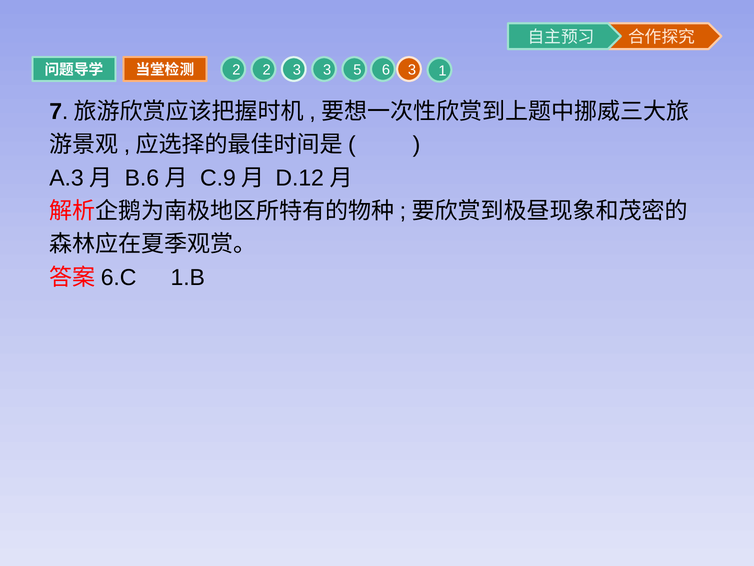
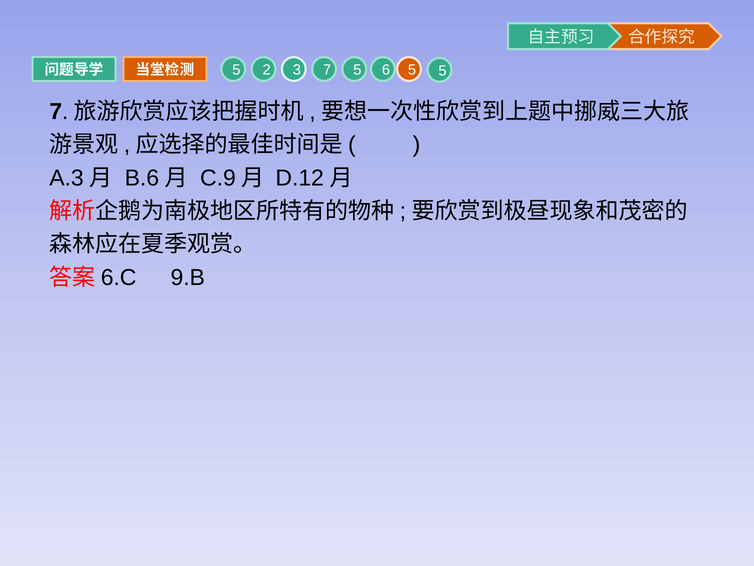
6 1: 1 -> 5
2 at (236, 70): 2 -> 5
3 3: 3 -> 7
5 3: 3 -> 5
1.B: 1.B -> 9.B
